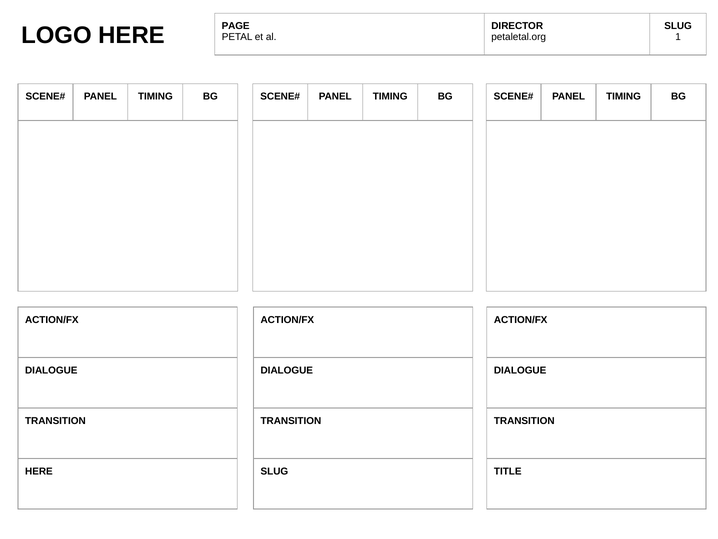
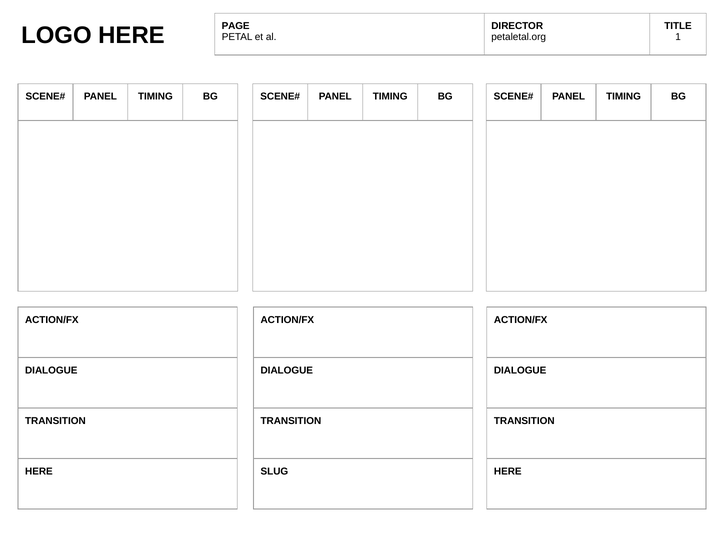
SLUG at (678, 26): SLUG -> TITLE
TITLE at (508, 471): TITLE -> HERE
